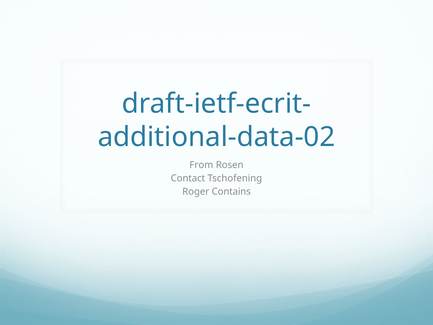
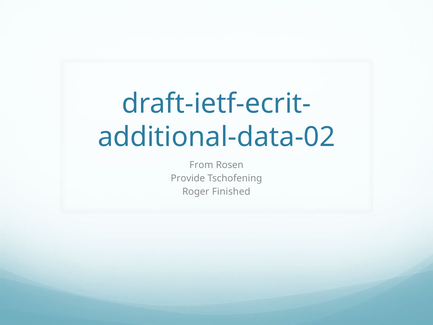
Contact: Contact -> Provide
Contains: Contains -> Finished
